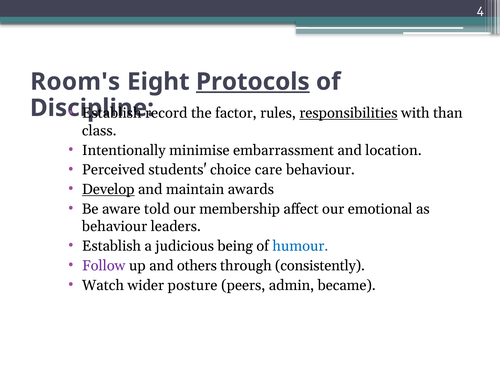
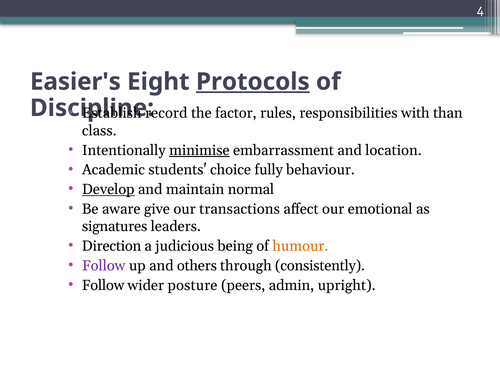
Room's: Room's -> Easier's
responsibilities underline: present -> none
minimise underline: none -> present
Perceived: Perceived -> Academic
care: care -> fully
awards: awards -> normal
told: told -> give
membership: membership -> transactions
behaviour at (115, 226): behaviour -> signatures
Establish at (111, 246): Establish -> Direction
humour colour: blue -> orange
Watch at (103, 285): Watch -> Follow
became: became -> upright
